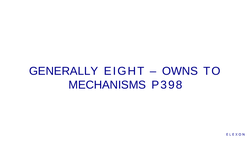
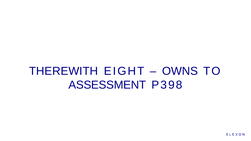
GENERALLY: GENERALLY -> THEREWITH
MECHANISMS: MECHANISMS -> ASSESSMENT
